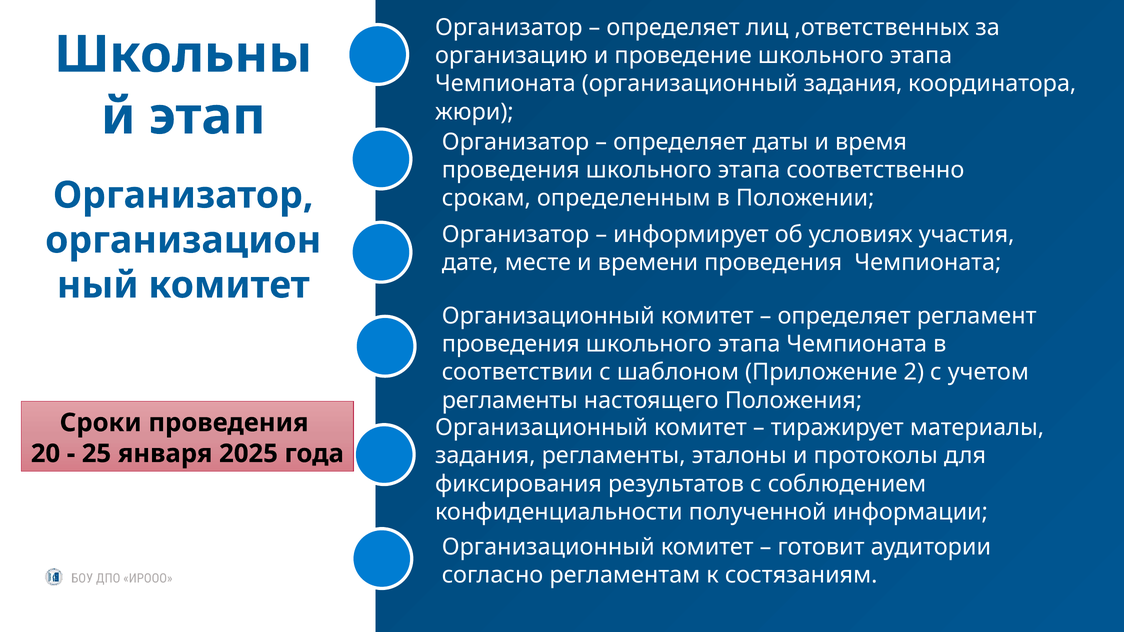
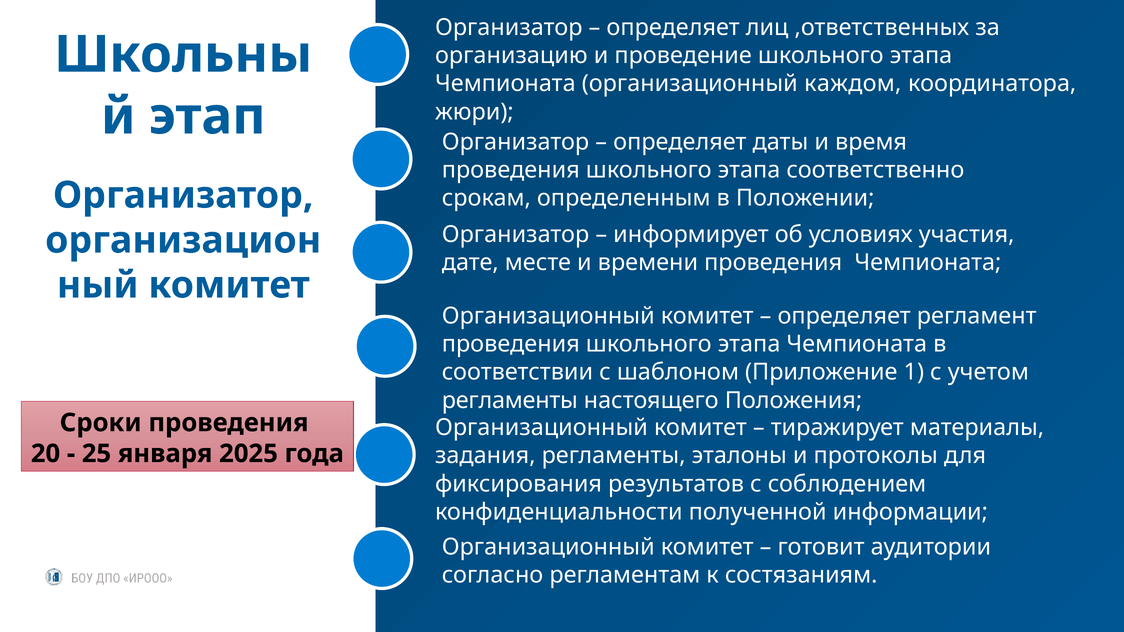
организационный задания: задания -> каждом
2: 2 -> 1
